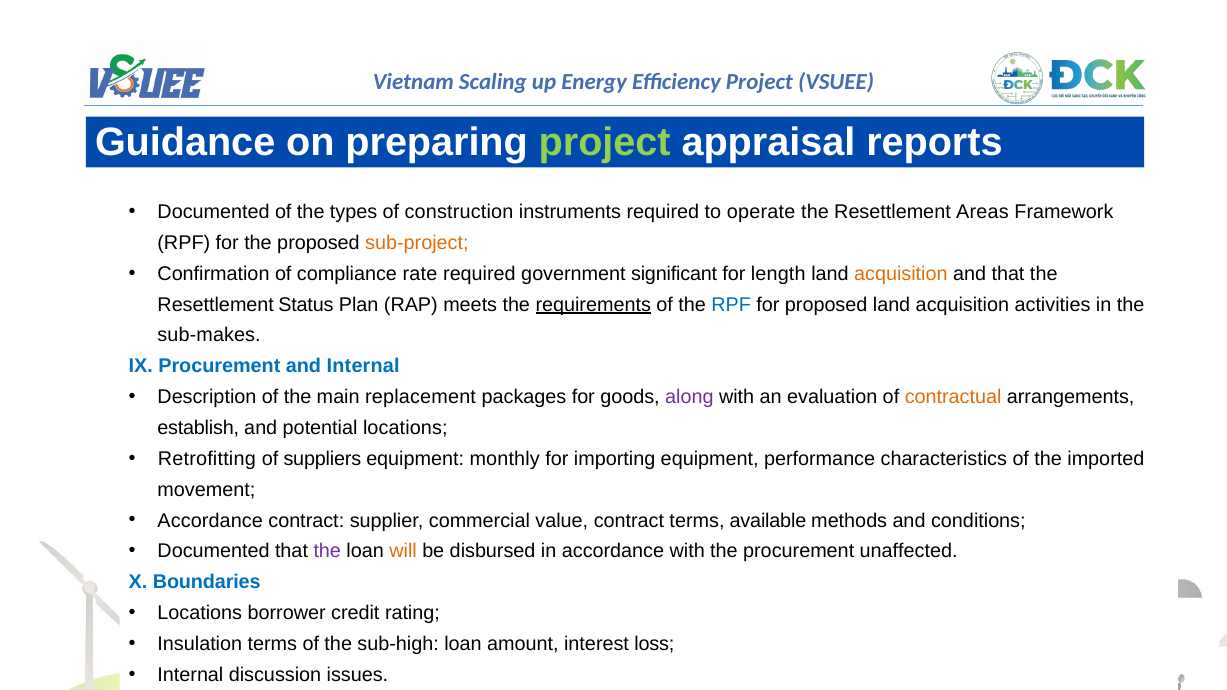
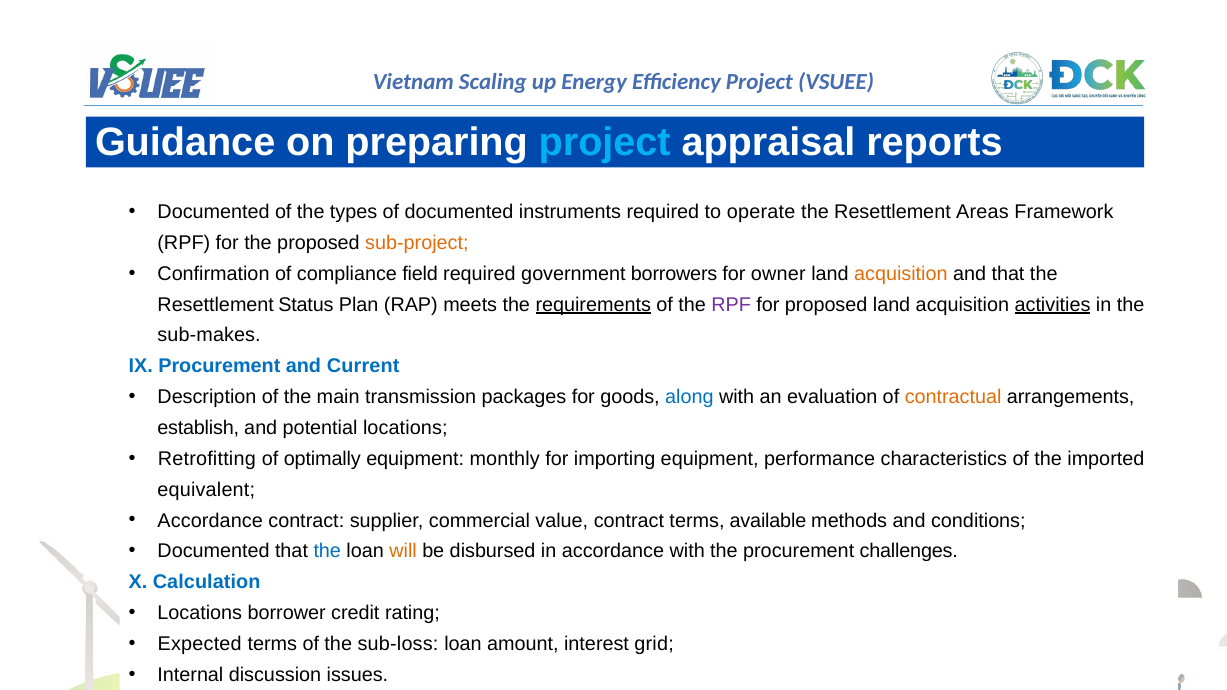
project at (605, 142) colour: light green -> light blue
of construction: construction -> documented
rate: rate -> field
significant: significant -> borrowers
length: length -> owner
RPF at (731, 305) colour: blue -> purple
activities underline: none -> present
and Internal: Internal -> Current
replacement: replacement -> transmission
along colour: purple -> blue
suppliers: suppliers -> optimally
movement: movement -> equivalent
the at (327, 552) colour: purple -> blue
unaffected: unaffected -> challenges
Boundaries: Boundaries -> Calculation
Insulation: Insulation -> Expected
sub-high: sub-high -> sub-loss
loss: loss -> grid
